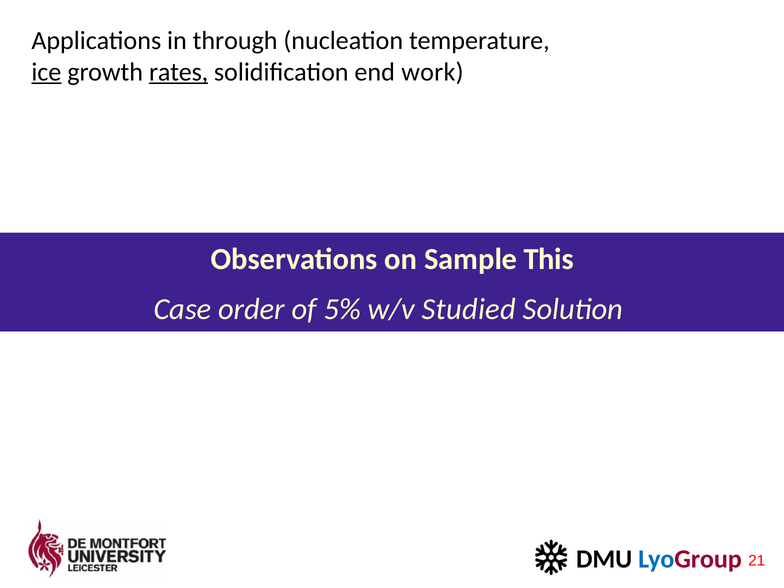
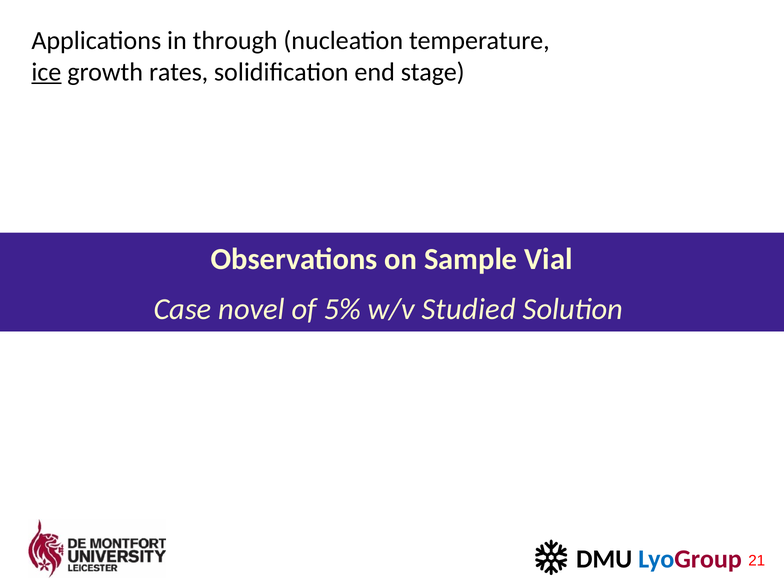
rates underline: present -> none
work: work -> stage
This: This -> Vial
order: order -> novel
